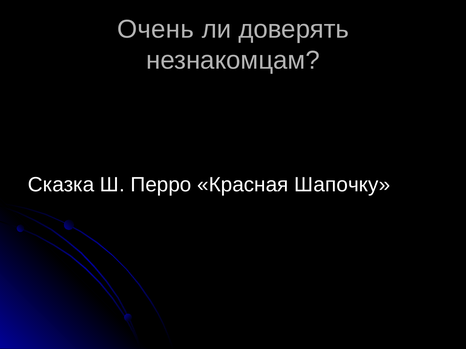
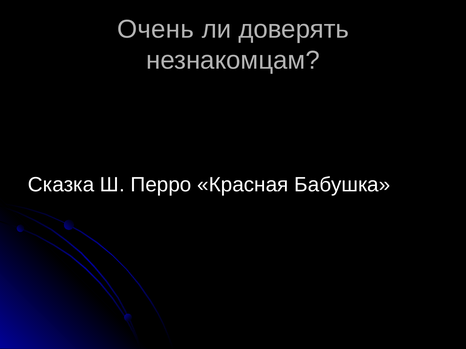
Шапочку: Шапочку -> Бабушка
